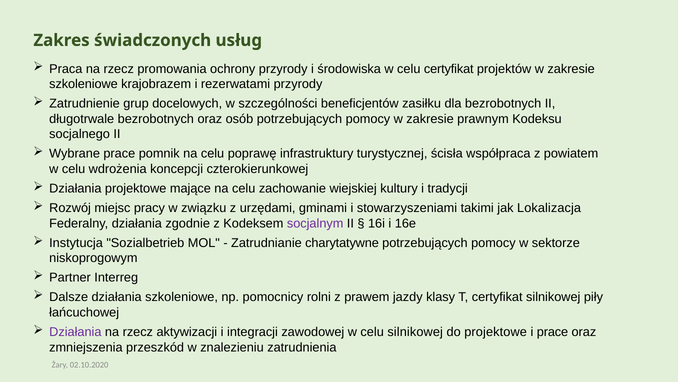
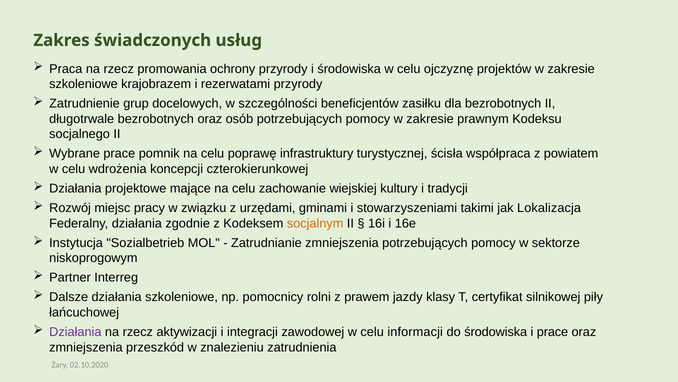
celu certyfikat: certyfikat -> ojczyznę
socjalnym colour: purple -> orange
Zatrudnianie charytatywne: charytatywne -> zmniejszenia
celu silnikowej: silnikowej -> informacji
do projektowe: projektowe -> środowiska
